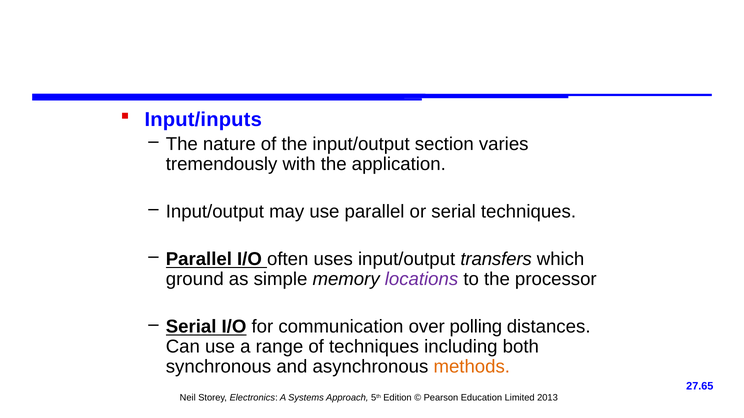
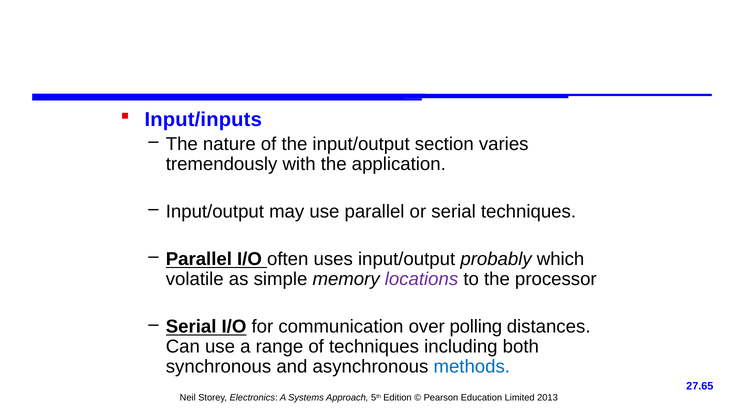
transfers: transfers -> probably
ground: ground -> volatile
methods colour: orange -> blue
